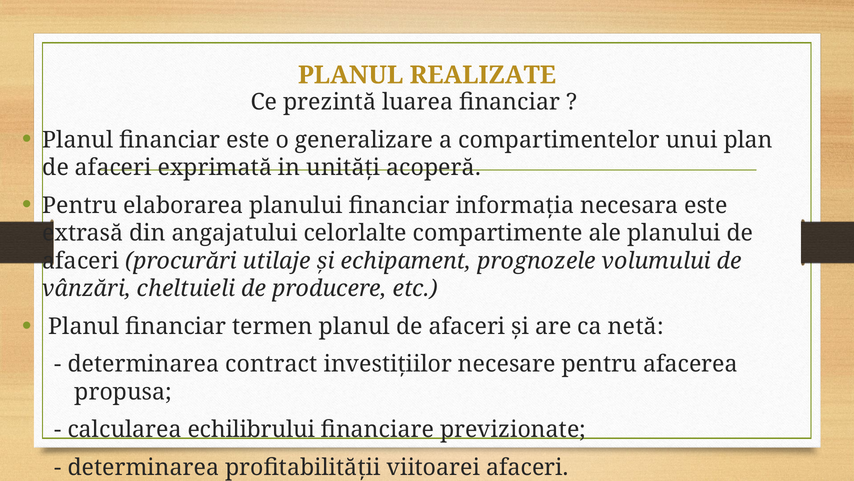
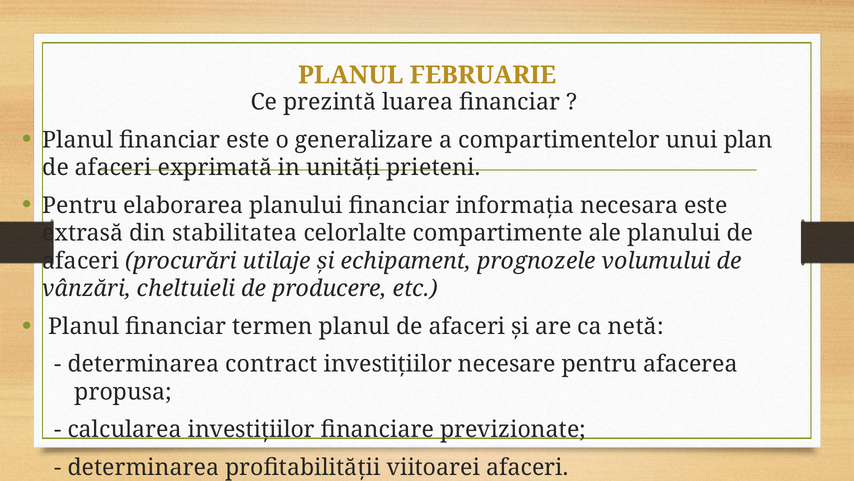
REALIZATE: REALIZATE -> FEBRUARIE
acoperă: acoperă -> prieteni
angajatului: angajatului -> stabilitatea
calcularea echilibrului: echilibrului -> investiţiilor
